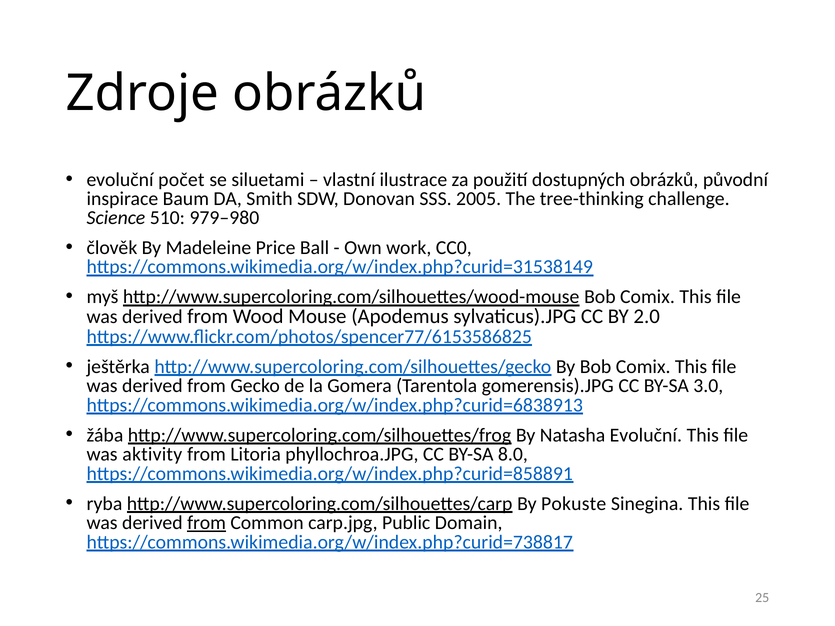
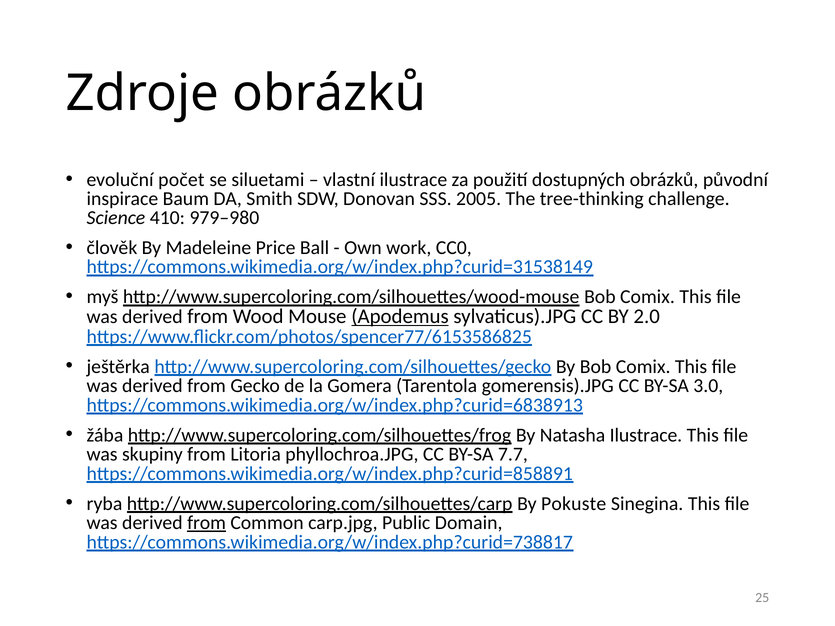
510: 510 -> 410
Apodemus underline: none -> present
Natasha Evoluční: Evoluční -> Ilustrace
aktivity: aktivity -> skupiny
8.0: 8.0 -> 7.7
